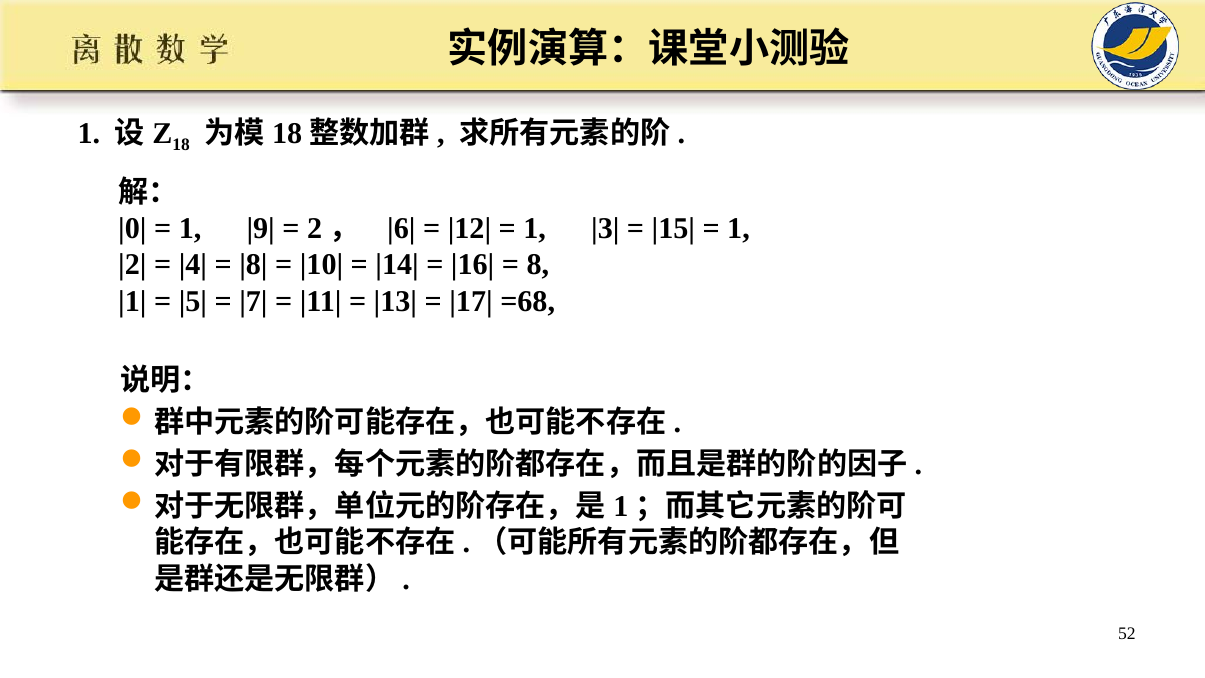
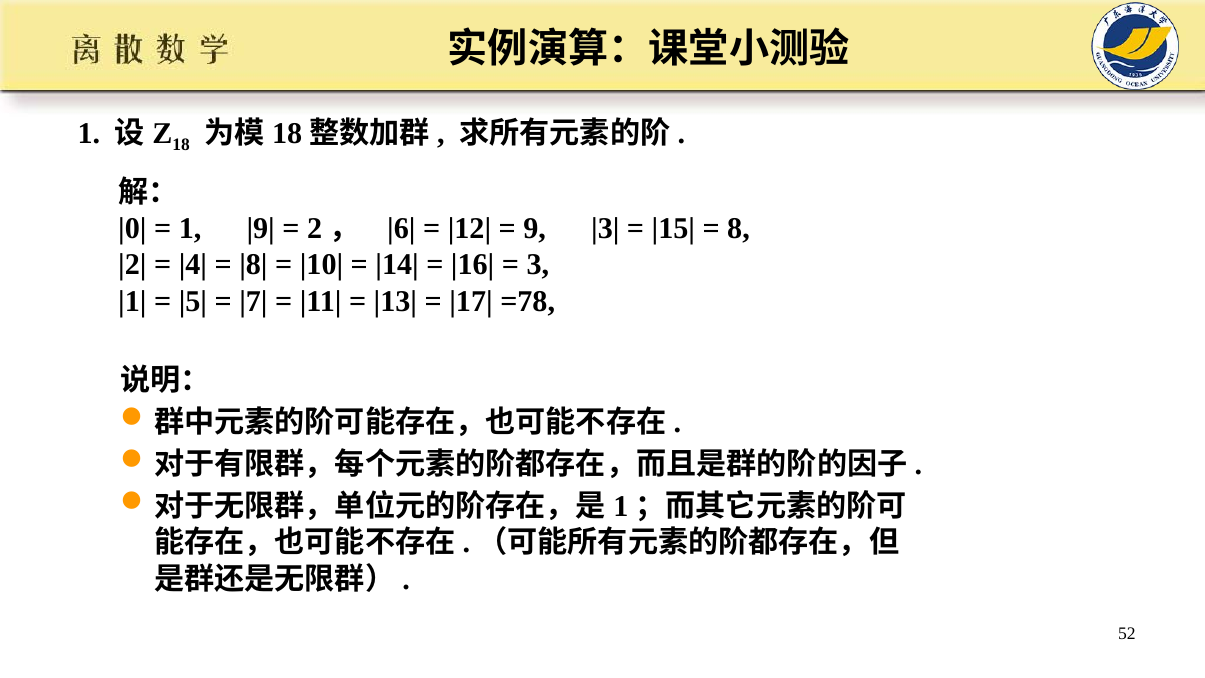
1 at (535, 229): 1 -> 9
1 at (739, 229): 1 -> 8
8: 8 -> 3
=68: =68 -> =78
